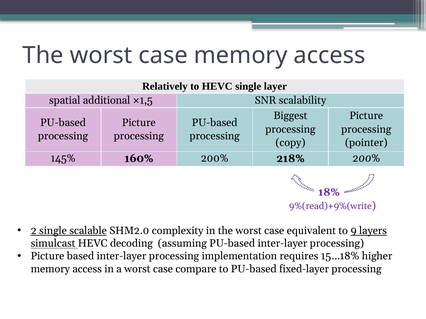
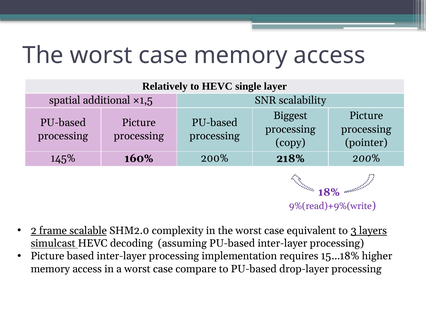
2 single: single -> frame
9: 9 -> 3
fixed-layer: fixed-layer -> drop-layer
